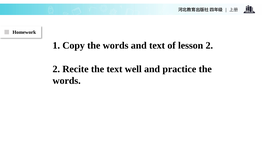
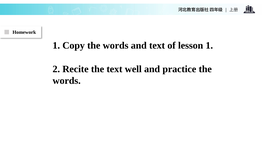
lesson 2: 2 -> 1
